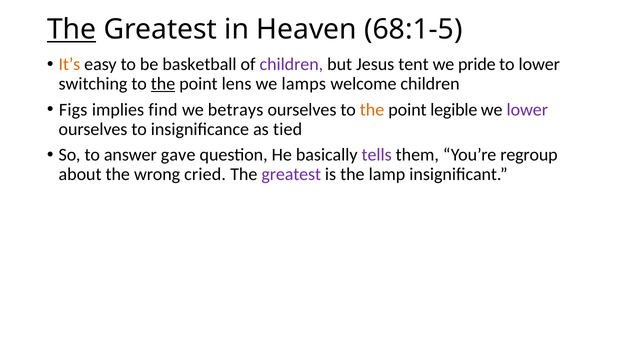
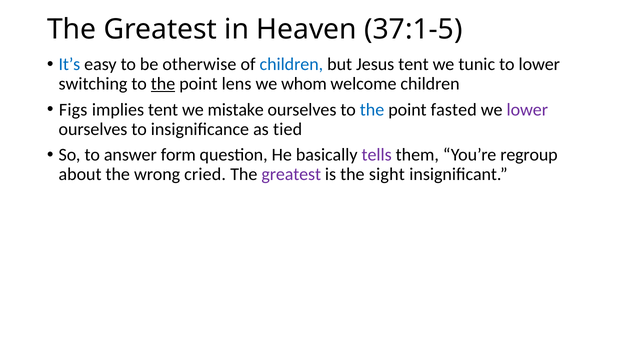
The at (72, 30) underline: present -> none
68:1-5: 68:1-5 -> 37:1-5
It’s colour: orange -> blue
basketball: basketball -> otherwise
children at (291, 64) colour: purple -> blue
pride: pride -> tunic
lamps: lamps -> whom
implies find: find -> tent
betrays: betrays -> mistake
the at (372, 110) colour: orange -> blue
legible: legible -> fasted
gave: gave -> form
lamp: lamp -> sight
